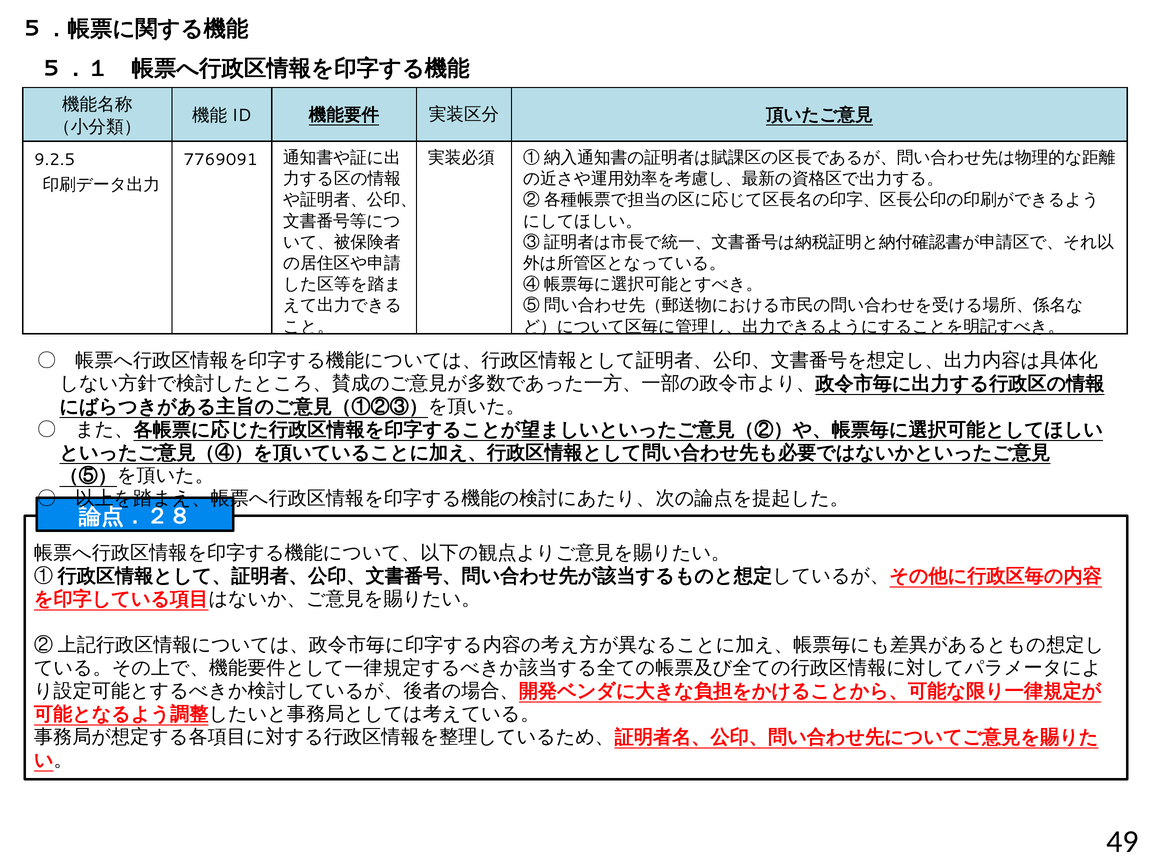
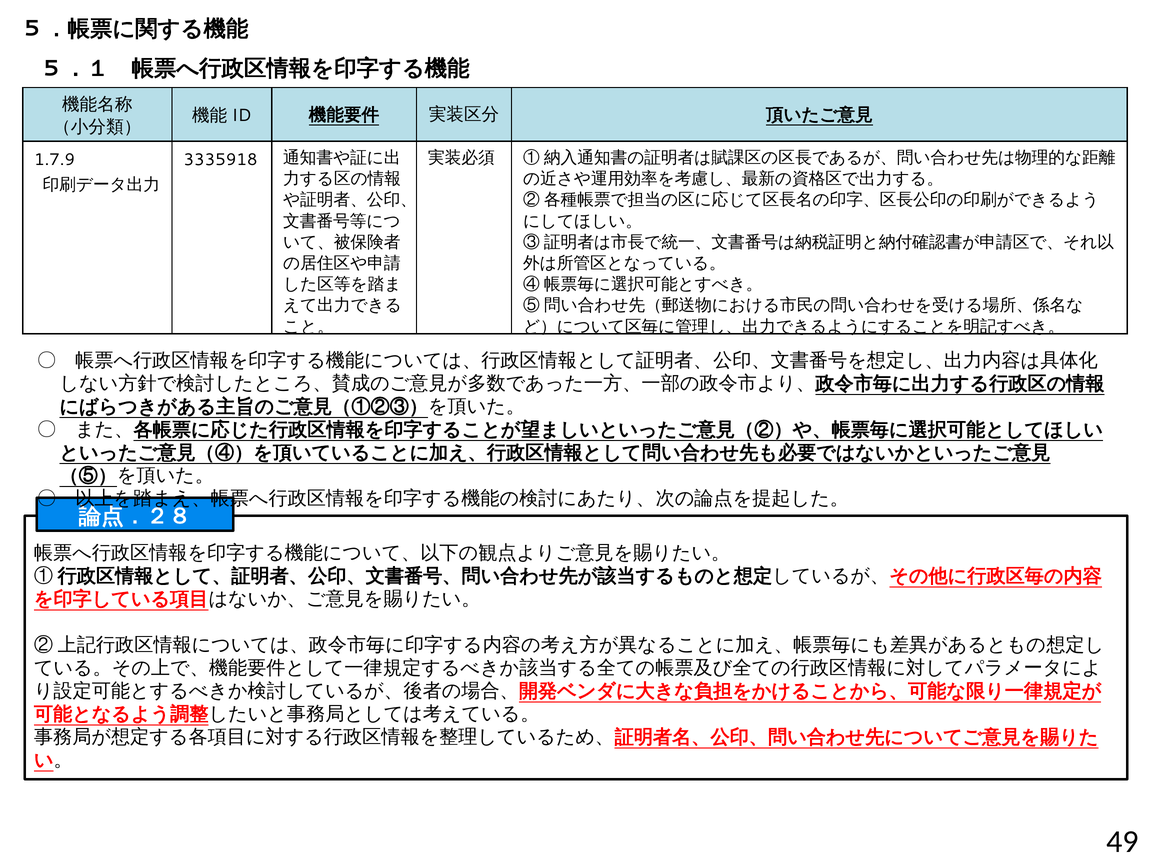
9.2.5: 9.2.5 -> 1.7.9
7769091: 7769091 -> 3335918
